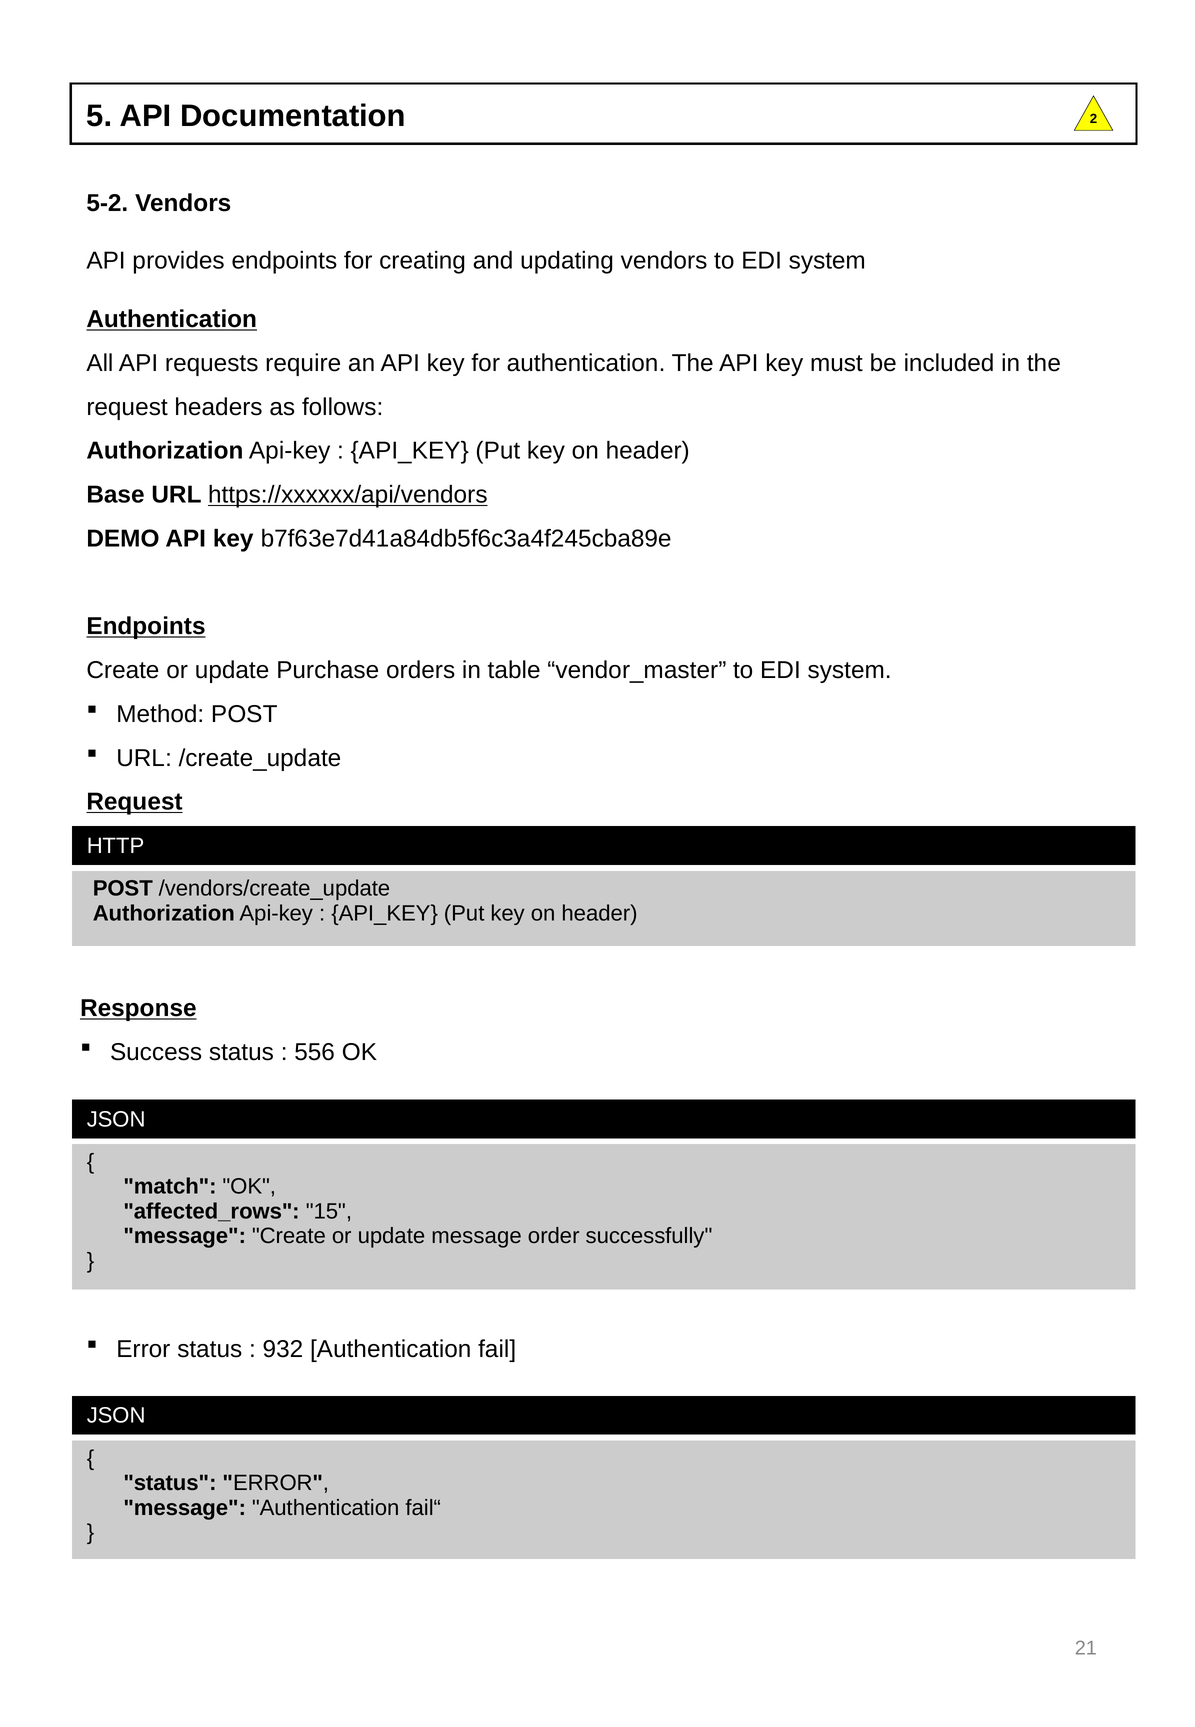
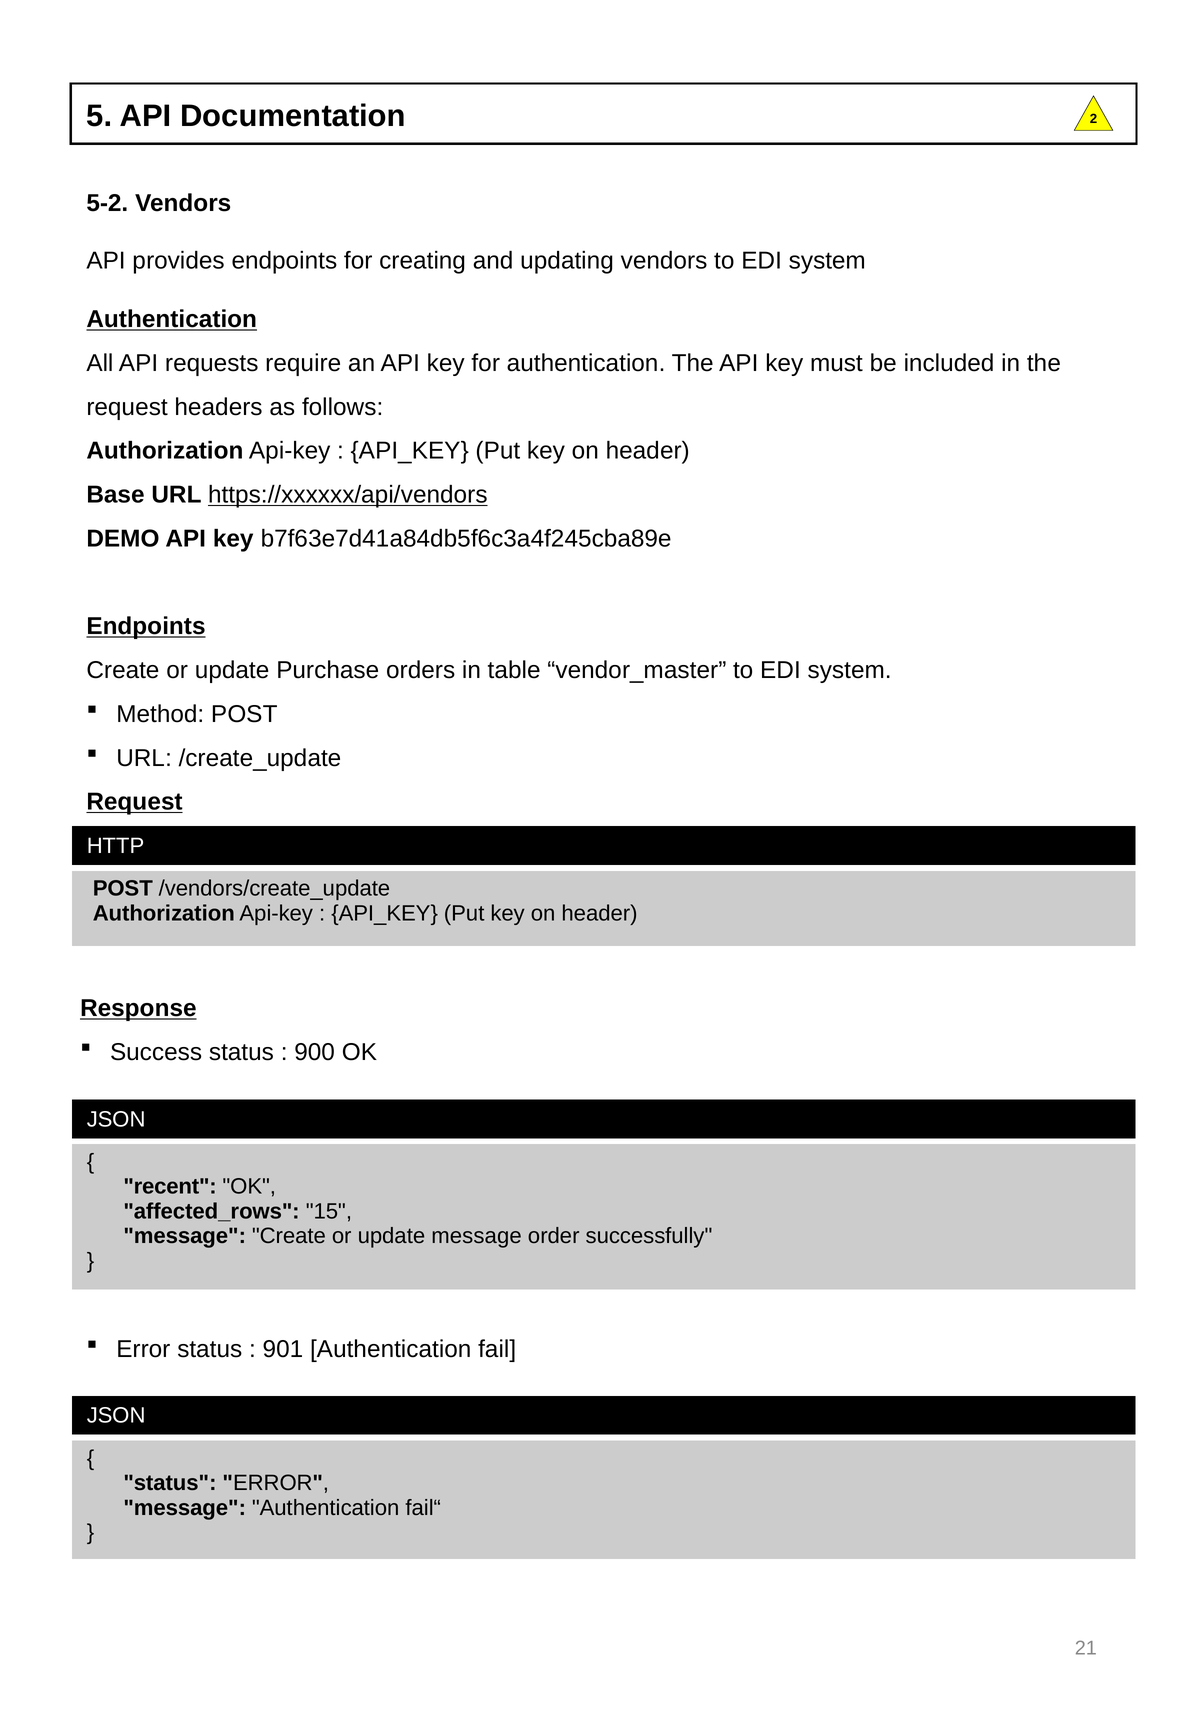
556: 556 -> 900
match: match -> recent
932: 932 -> 901
